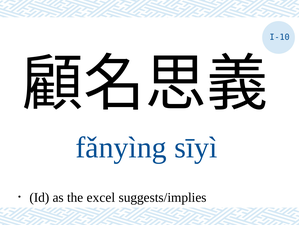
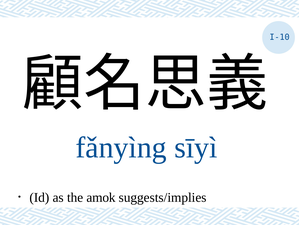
excel: excel -> amok
